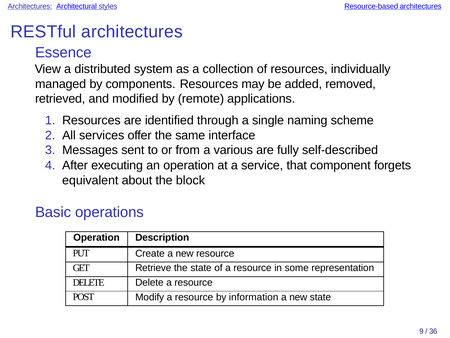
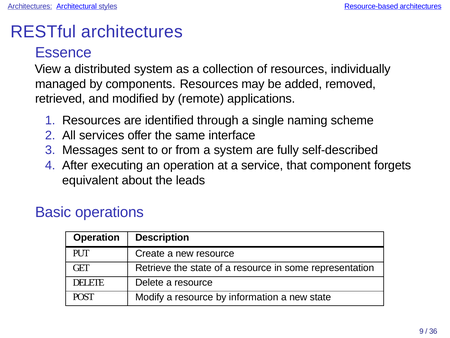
a various: various -> system
block: block -> leads
